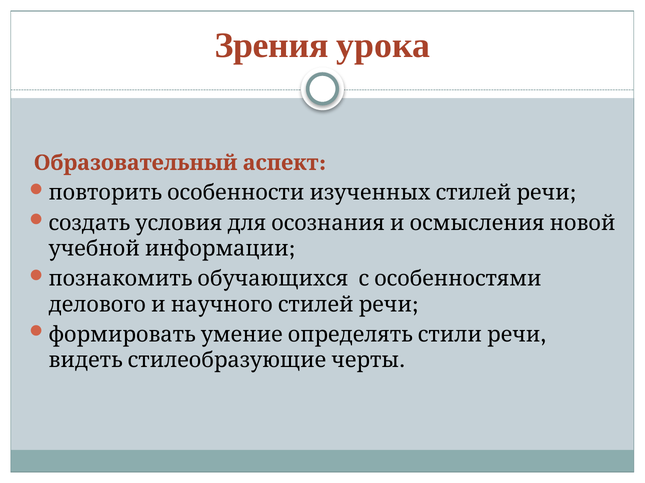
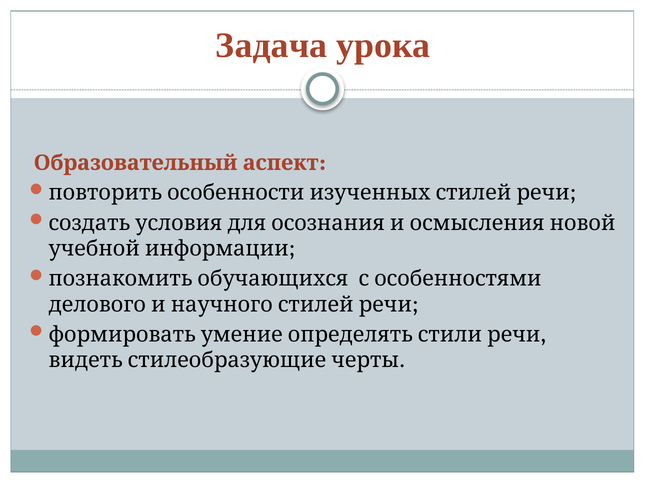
Зрения: Зрения -> Задача
